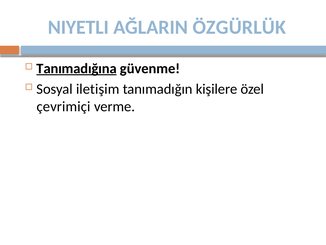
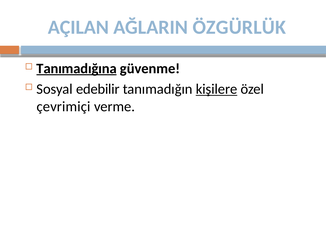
NIYETLI: NIYETLI -> AÇILAN
iletişim: iletişim -> edebilir
kişilere underline: none -> present
